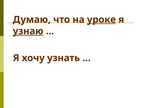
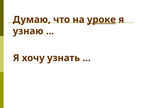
узнаю underline: present -> none
